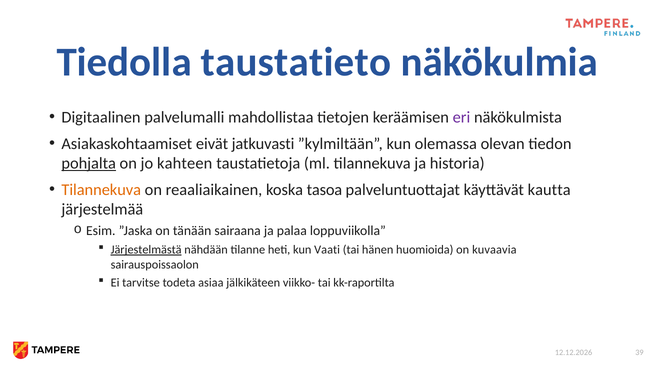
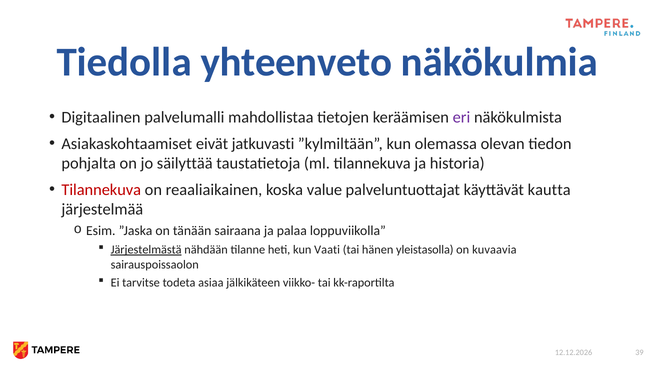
taustatieto: taustatieto -> yhteenveto
pohjalta underline: present -> none
kahteen: kahteen -> säilyttää
Tilannekuva at (101, 190) colour: orange -> red
tasoa: tasoa -> value
huomioida: huomioida -> yleistasolla
